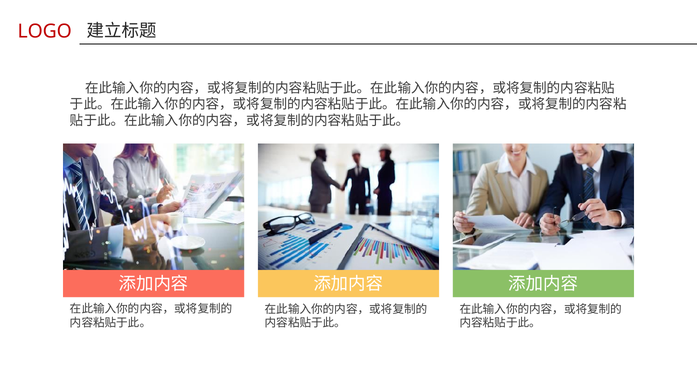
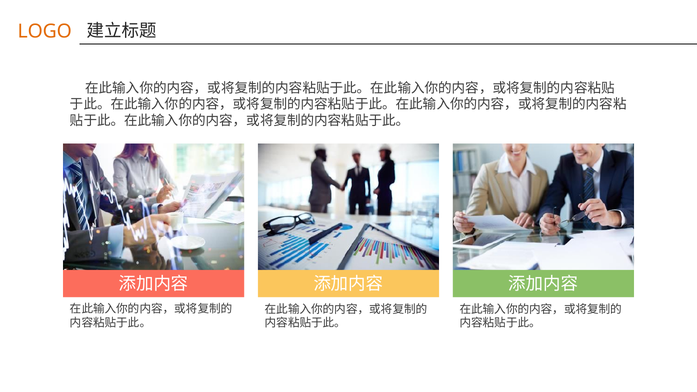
LOGO colour: red -> orange
